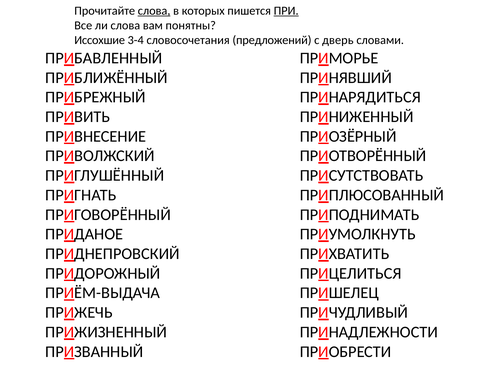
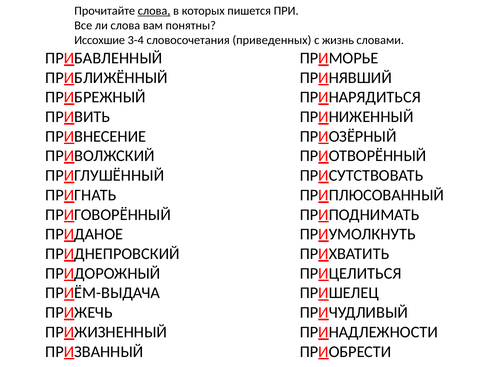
ПРИ underline: present -> none
предложений: предложений -> приведенных
дверь: дверь -> жизнь
